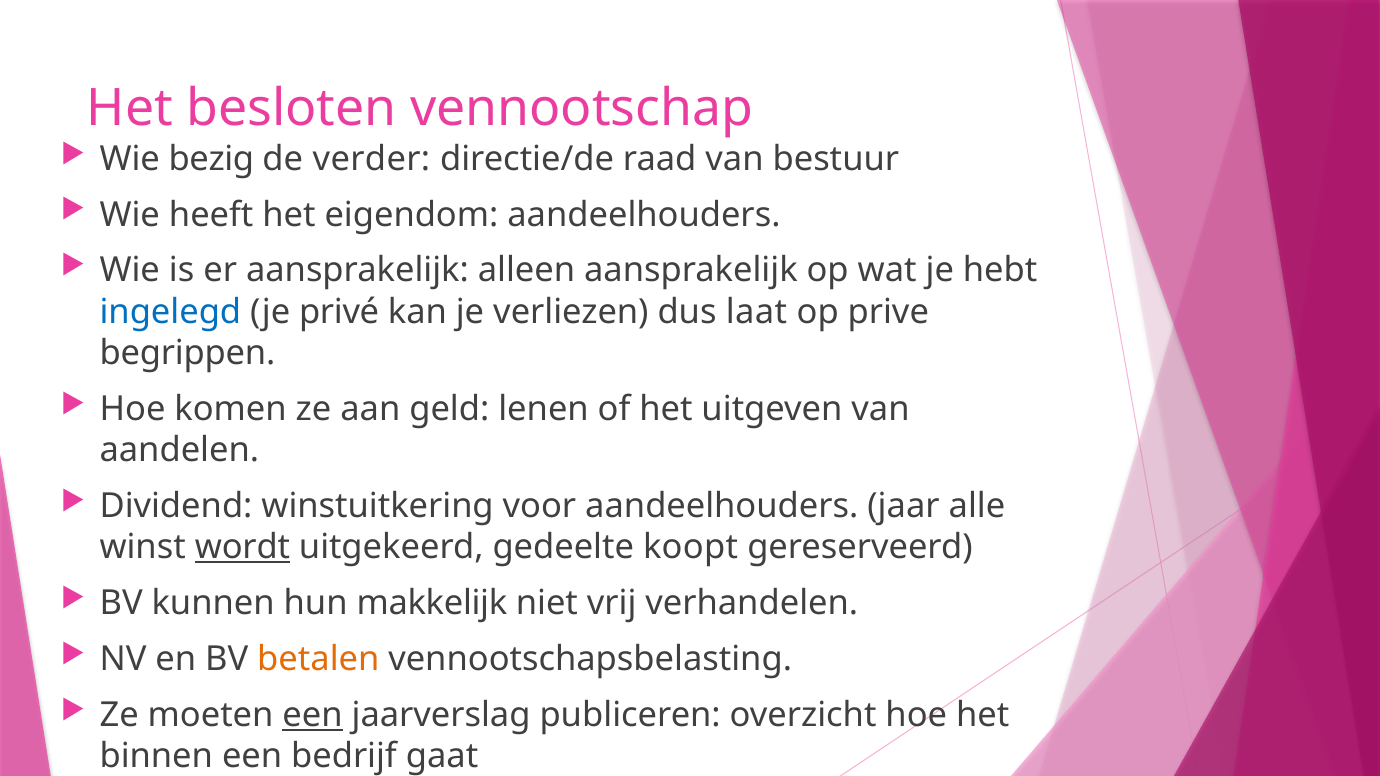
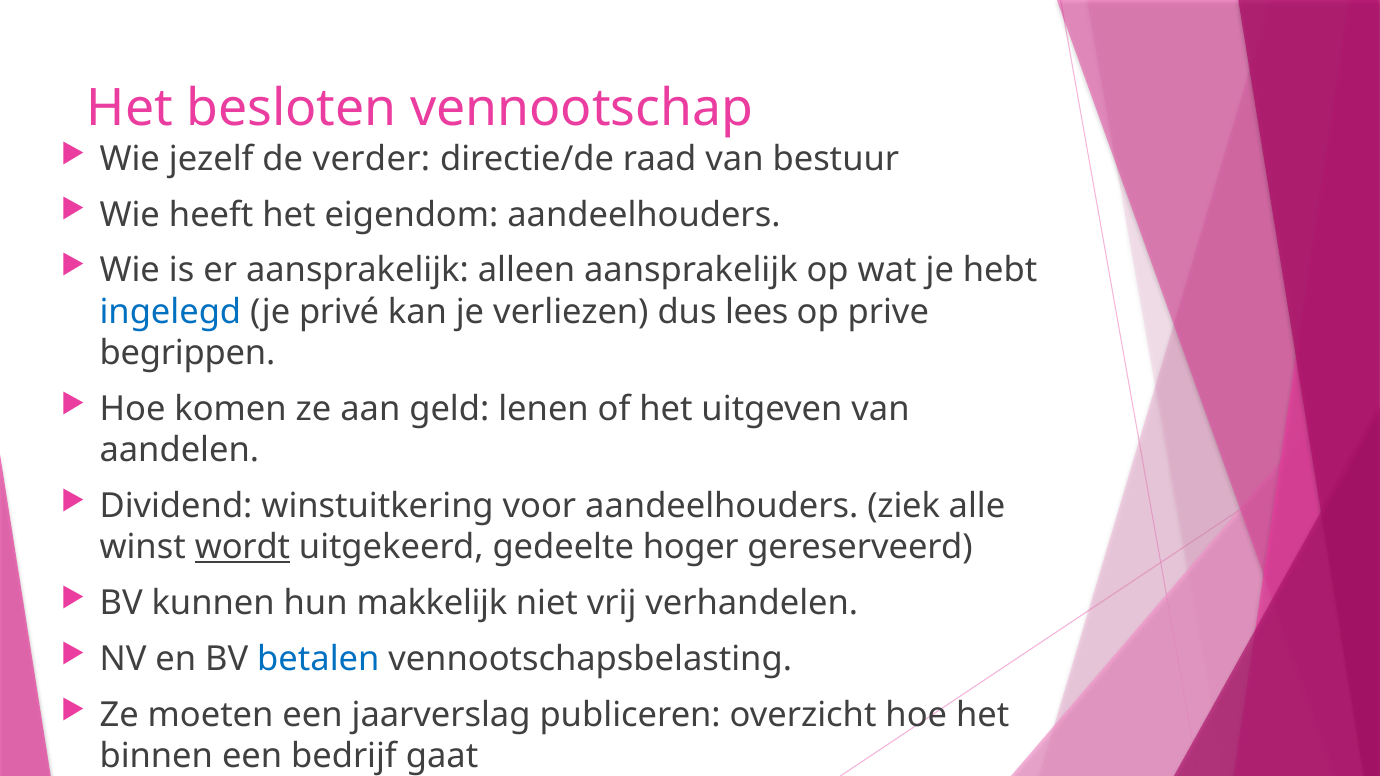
bezig: bezig -> jezelf
laat: laat -> lees
jaar: jaar -> ziek
koopt: koopt -> hoger
betalen colour: orange -> blue
een at (313, 715) underline: present -> none
